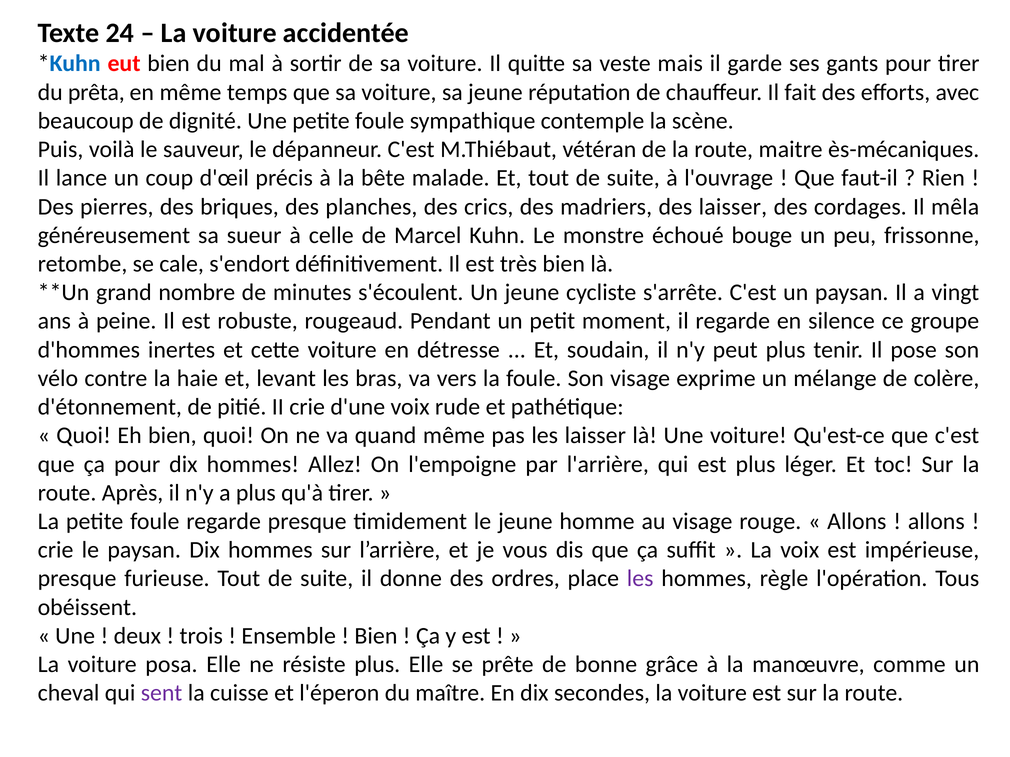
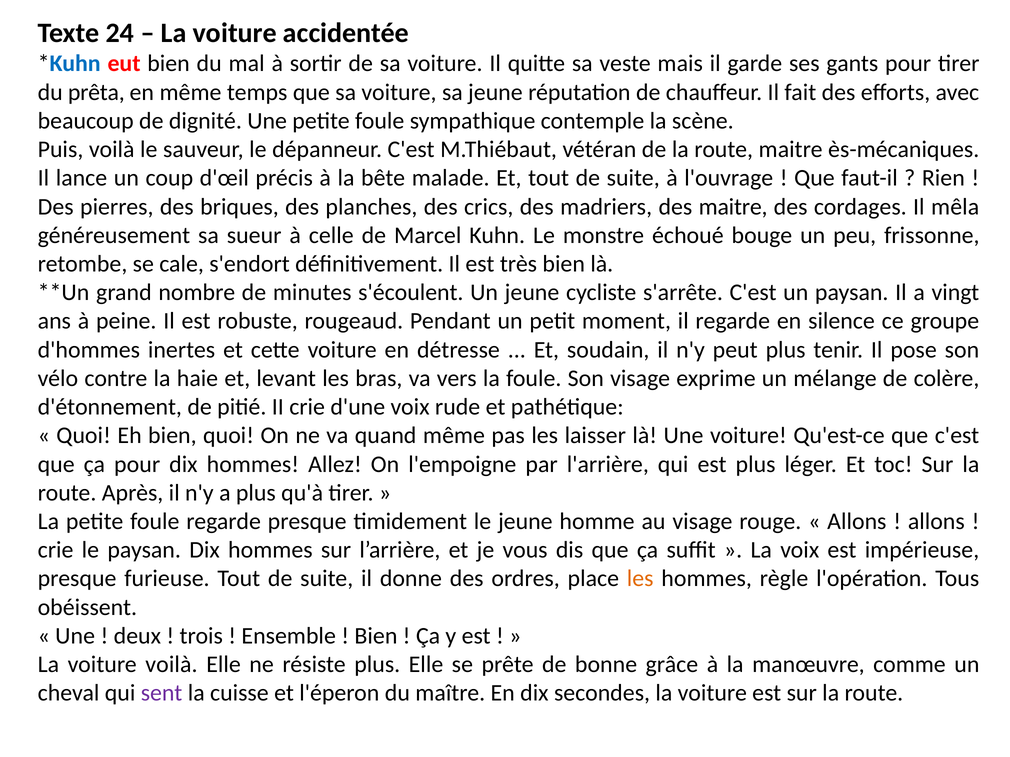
des laisser: laisser -> maitre
les at (640, 579) colour: purple -> orange
voiture posa: posa -> voilà
